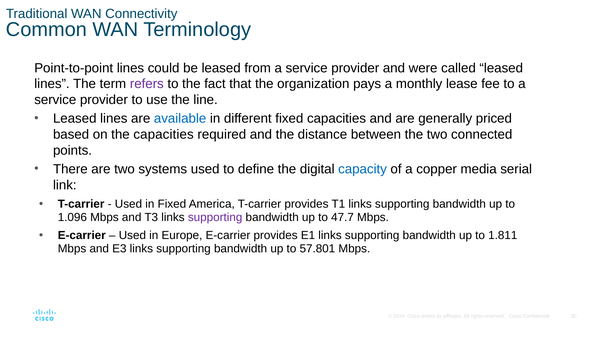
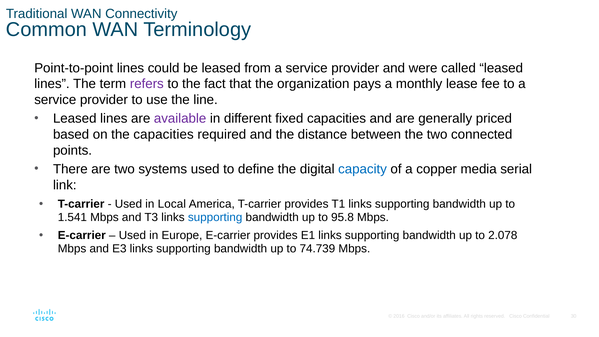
available colour: blue -> purple
in Fixed: Fixed -> Local
1.096: 1.096 -> 1.541
supporting at (215, 217) colour: purple -> blue
47.7: 47.7 -> 95.8
1.811: 1.811 -> 2.078
57.801: 57.801 -> 74.739
